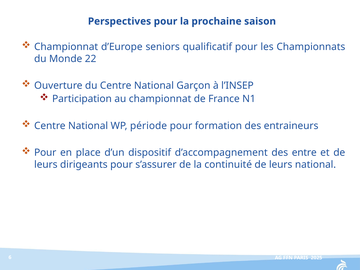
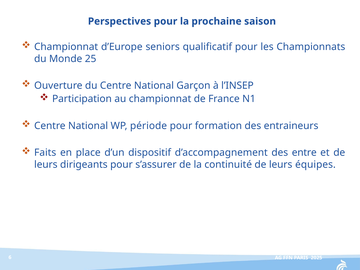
22: 22 -> 25
Pour at (45, 153): Pour -> Faits
leurs national: national -> équipes
